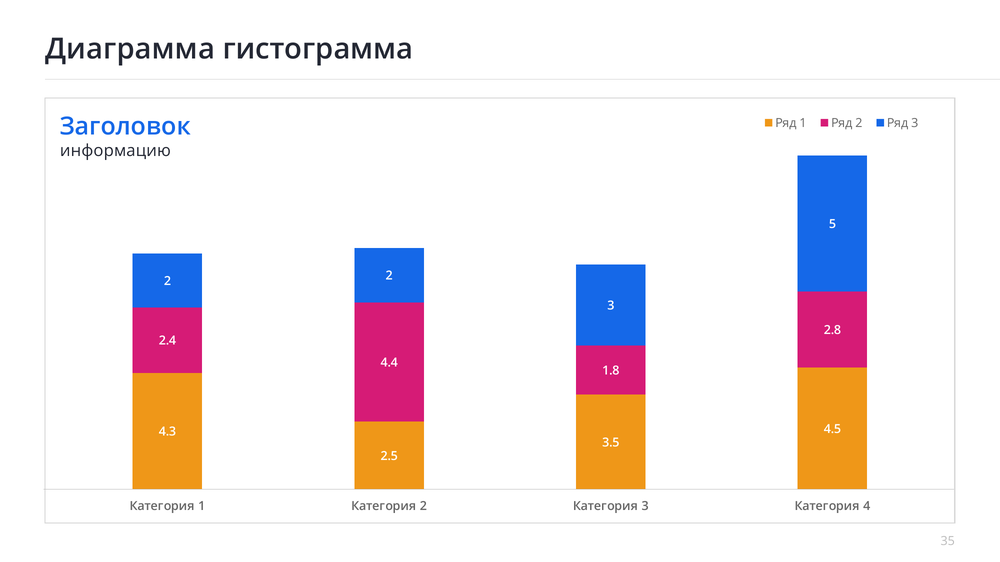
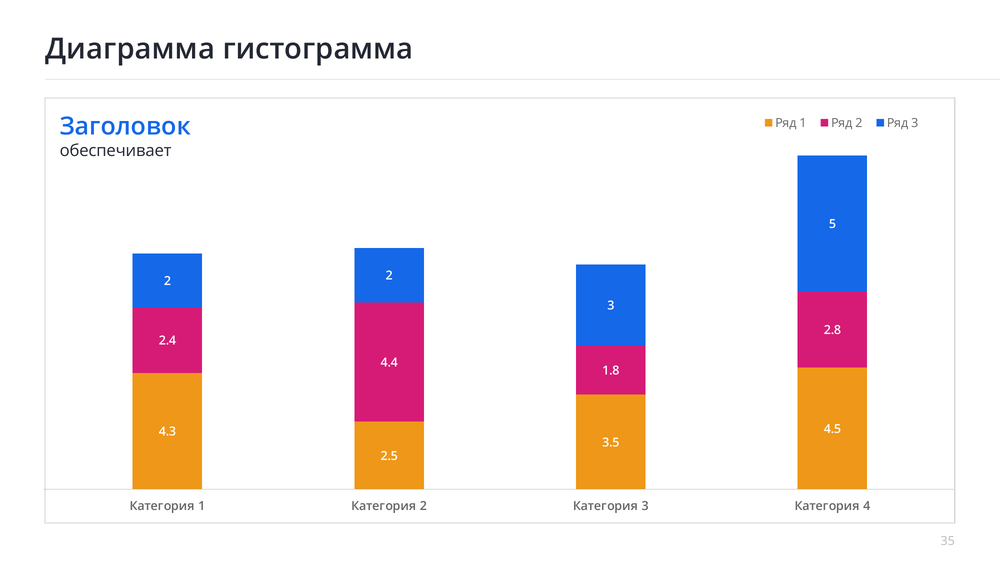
информацию: информацию -> обеспечивает
